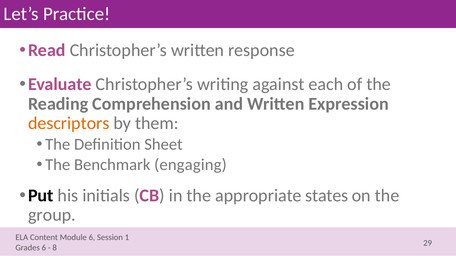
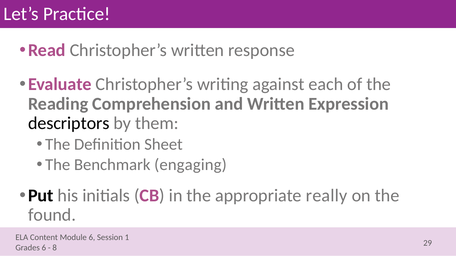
descriptors colour: orange -> black
states: states -> really
group: group -> found
